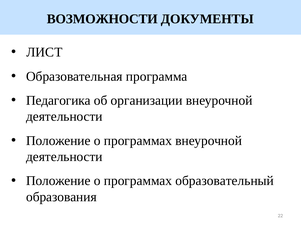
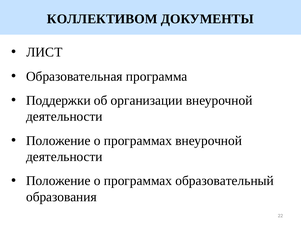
ВОЗМОЖНОСТИ: ВОЗМОЖНОСТИ -> КОЛЛЕКТИВОМ
Педагогика: Педагогика -> Поддержки
